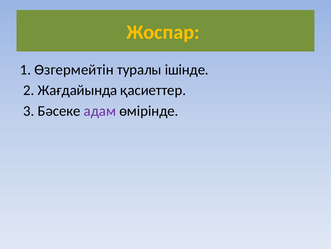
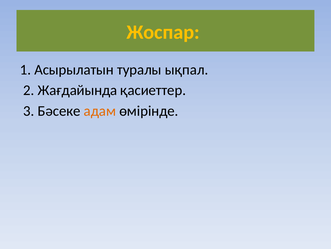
Өзгермейтін: Өзгермейтін -> Асырылатын
ішінде: ішінде -> ықпал
адам colour: purple -> orange
